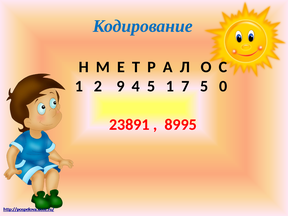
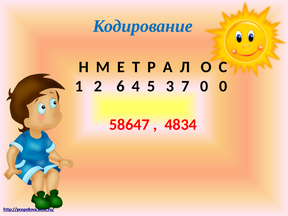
9: 9 -> 6
5 1: 1 -> 3
7 5: 5 -> 0
23891: 23891 -> 58647
8995: 8995 -> 4834
